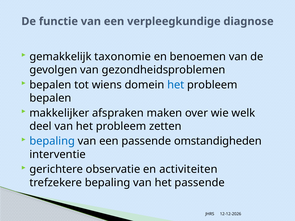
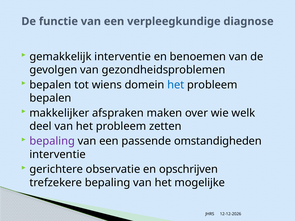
gemakkelijk taxonomie: taxonomie -> interventie
bepaling at (52, 141) colour: blue -> purple
activiteiten: activiteiten -> opschrijven
het passende: passende -> mogelijke
